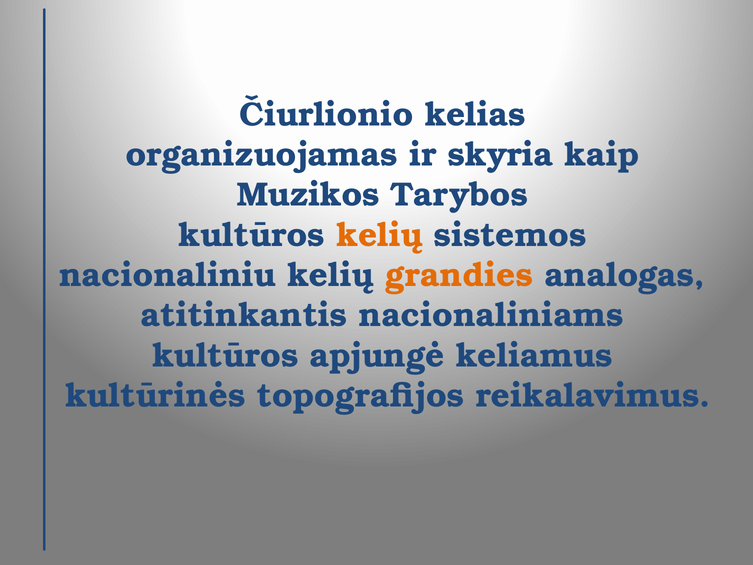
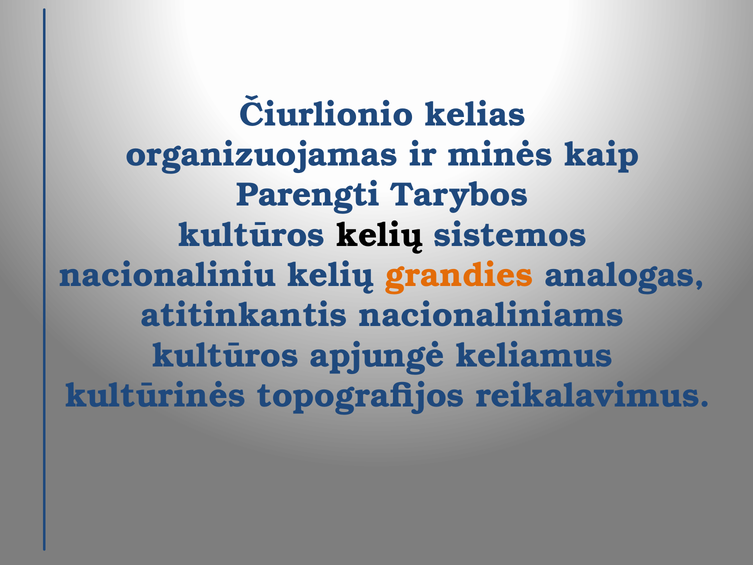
skyria: skyria -> minės
Muzikos: Muzikos -> Parengti
kelių at (379, 235) colour: orange -> black
